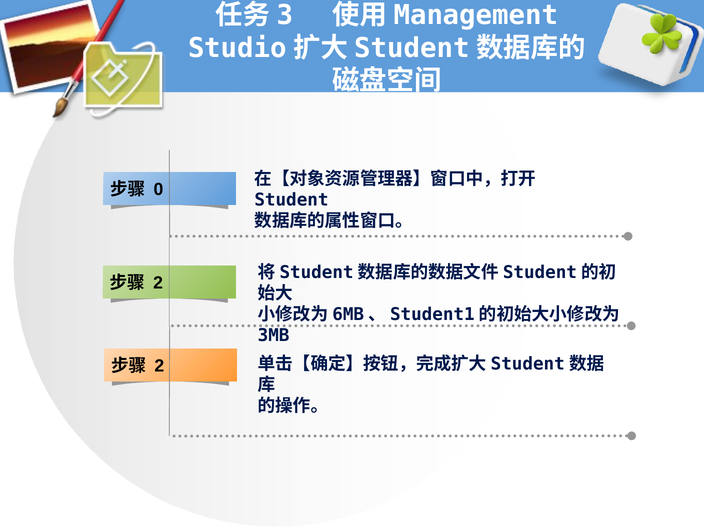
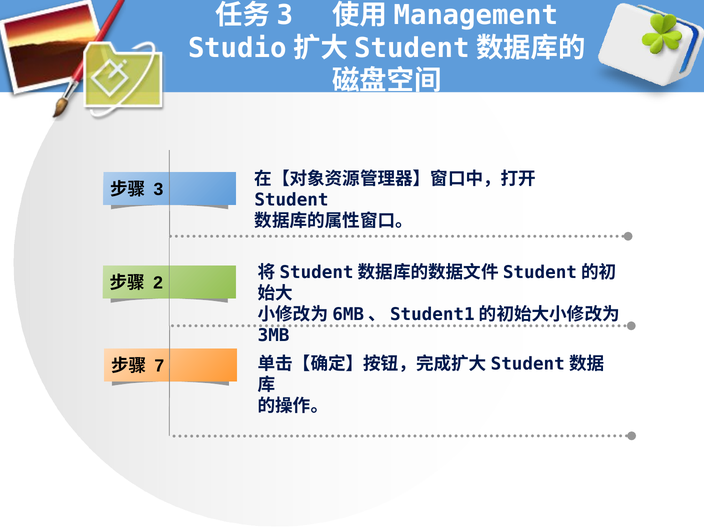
0: 0 -> 3
2 at (159, 366): 2 -> 7
